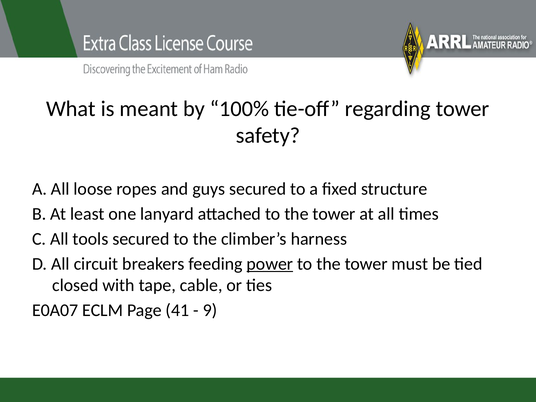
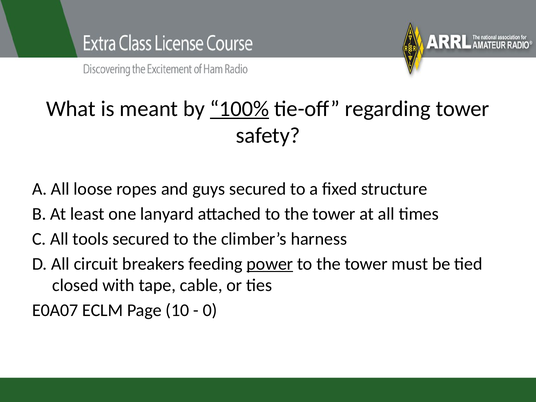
100% underline: none -> present
41: 41 -> 10
9: 9 -> 0
